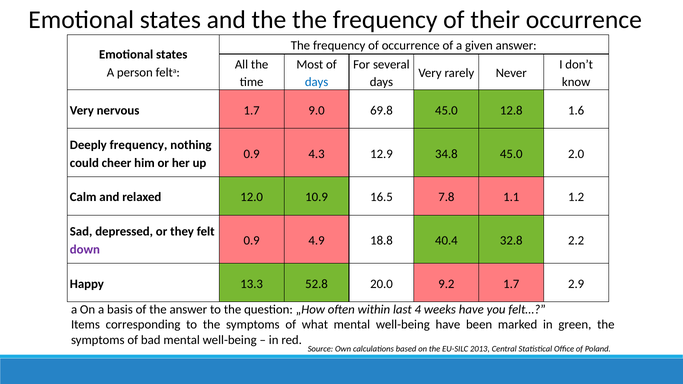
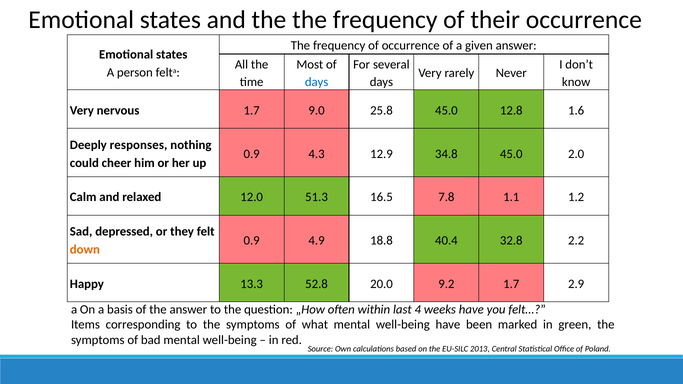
69.8: 69.8 -> 25.8
Deeply frequency: frequency -> responses
10.9: 10.9 -> 51.3
down colour: purple -> orange
